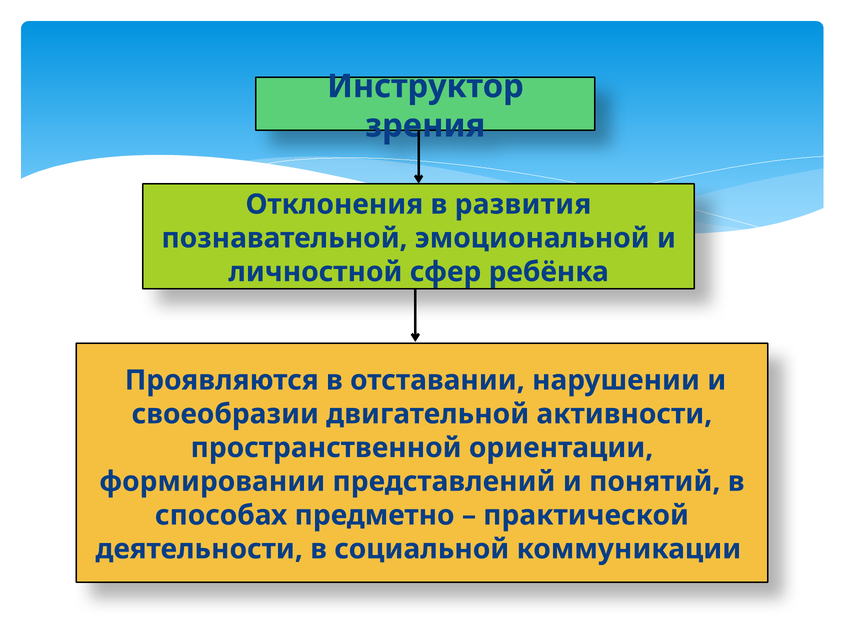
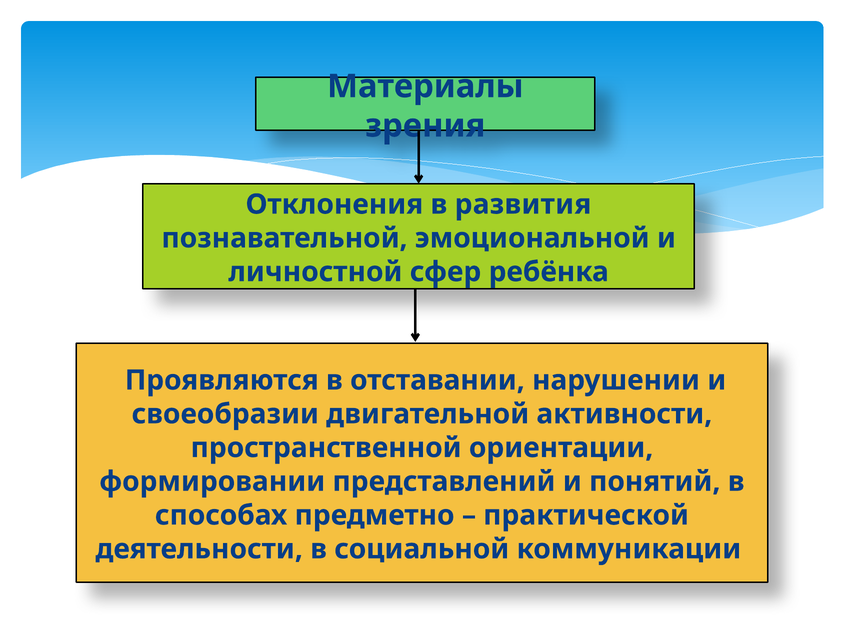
Инструктор: Инструктор -> Материалы
